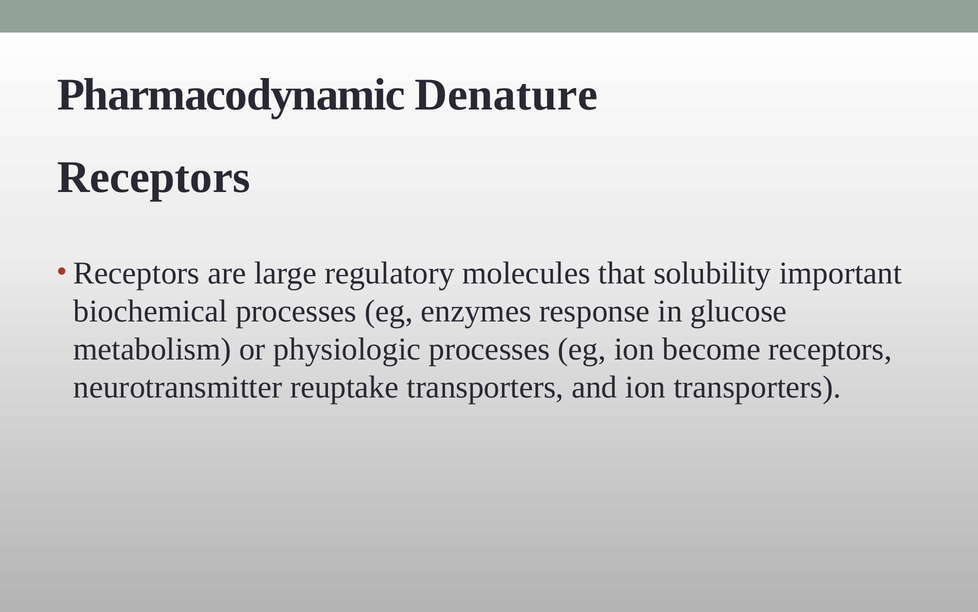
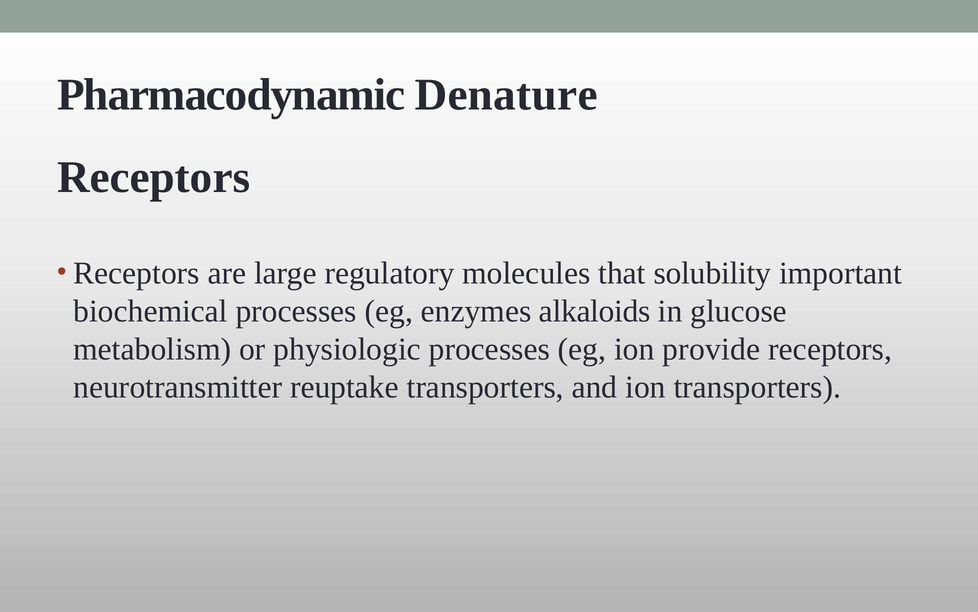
response: response -> alkaloids
become: become -> provide
